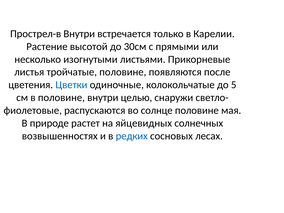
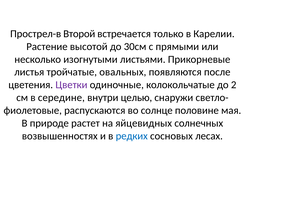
Прострел-в Внутри: Внутри -> Второй
тройчатые половине: половине -> овальных
Цветки colour: blue -> purple
5: 5 -> 2
в половине: половине -> середине
